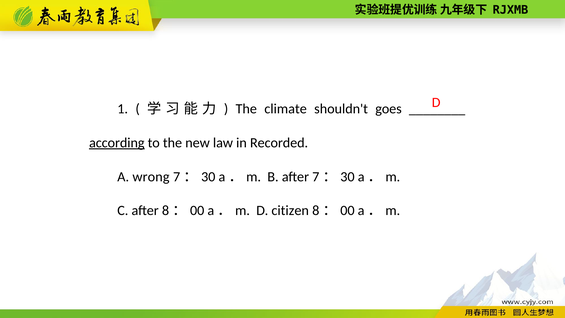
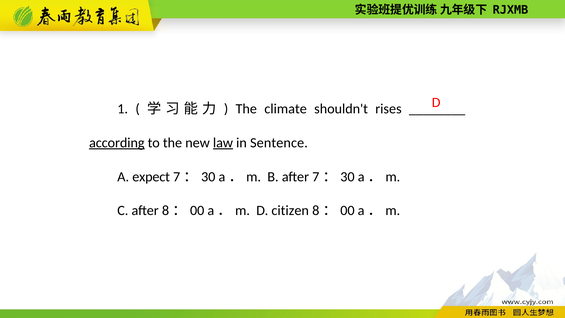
goes: goes -> rises
law underline: none -> present
Recorded: Recorded -> Sentence
wrong: wrong -> expect
